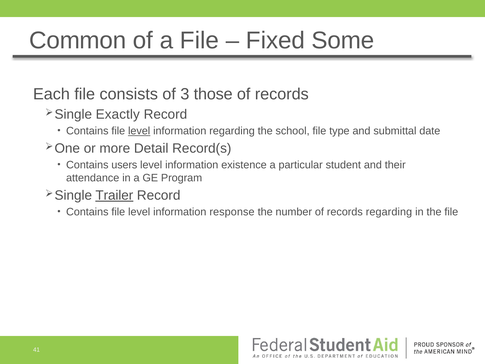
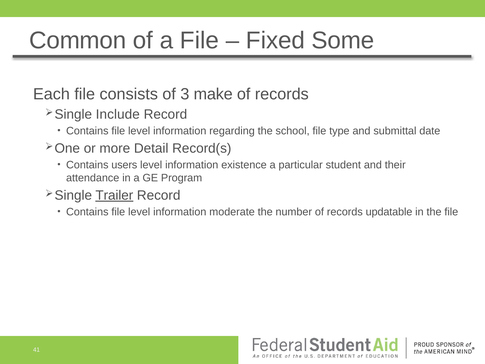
those: those -> make
Exactly: Exactly -> Include
level at (139, 131) underline: present -> none
response: response -> moderate
records regarding: regarding -> updatable
